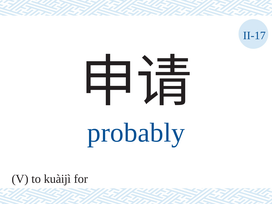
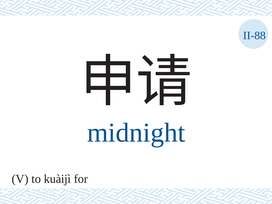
II-17: II-17 -> II-88
probably: probably -> midnight
